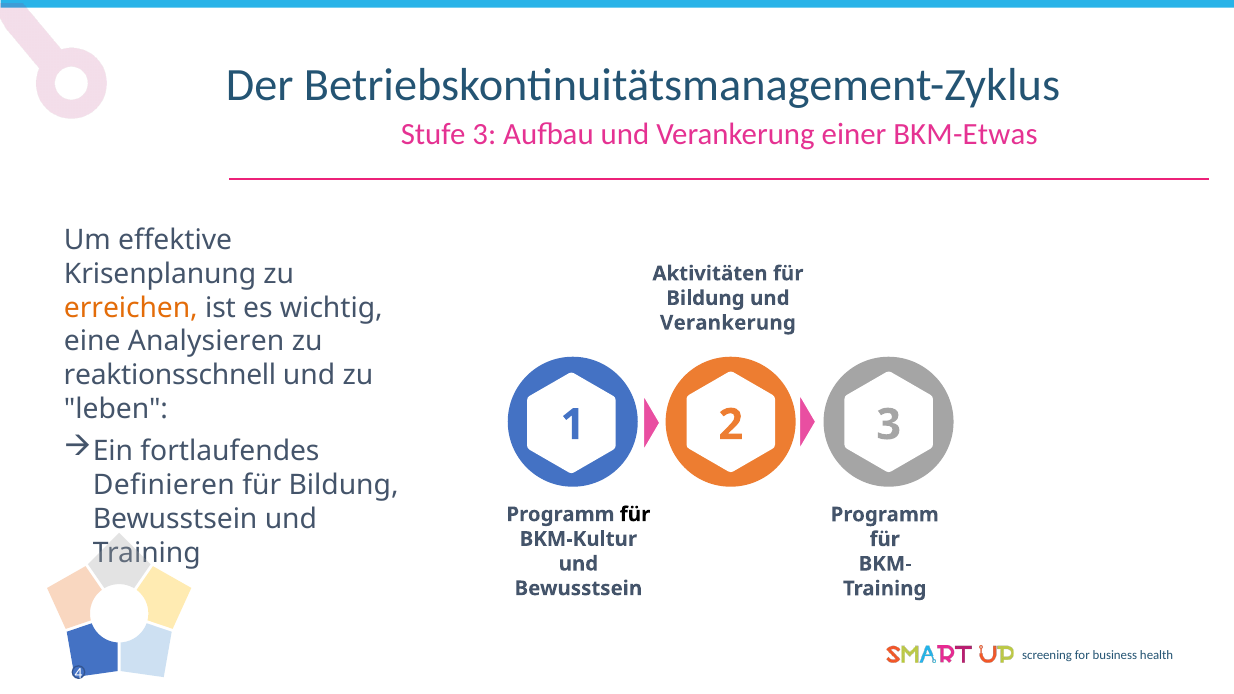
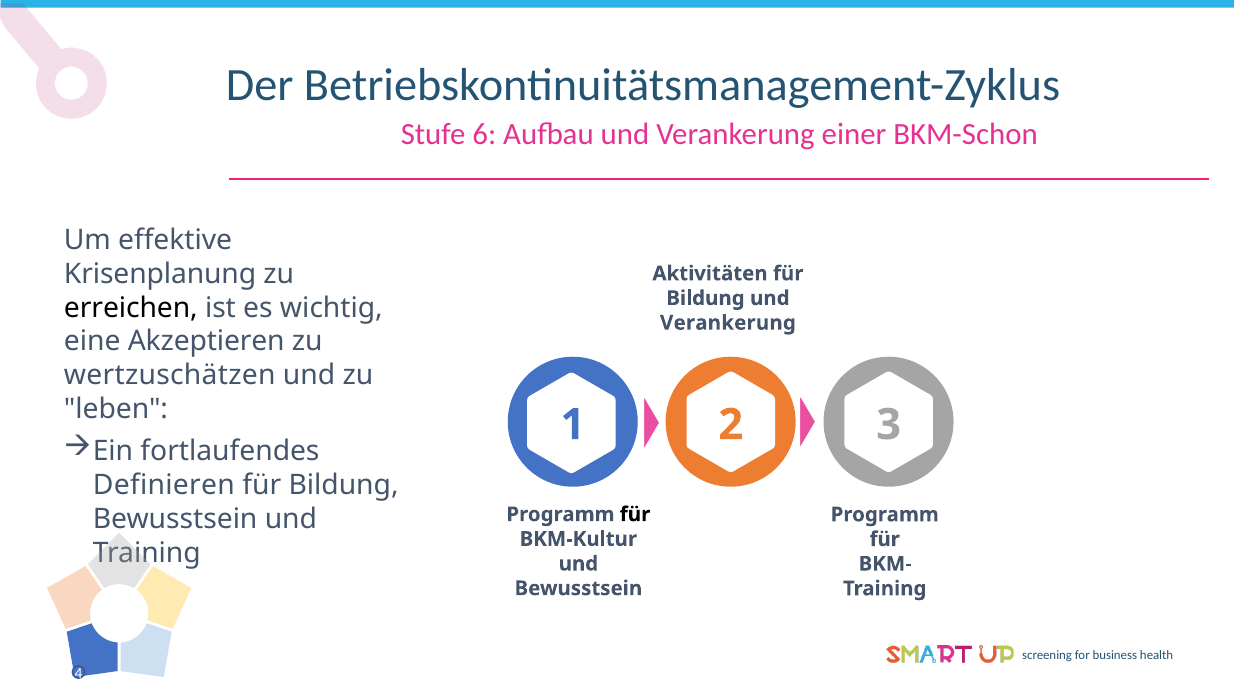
Stufe 3: 3 -> 6
BKM-Etwas: BKM-Etwas -> BKM-Schon
erreichen colour: orange -> black
Analysieren: Analysieren -> Akzeptieren
reaktionsschnell: reaktionsschnell -> wertzuschätzen
